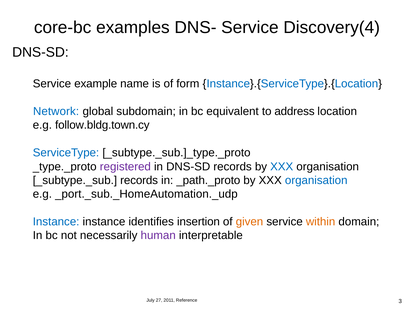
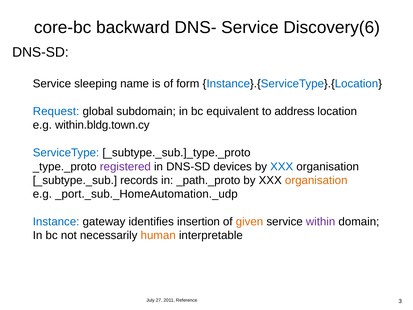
examples: examples -> backward
Discovery(4: Discovery(4 -> Discovery(6
example: example -> sleeping
Network: Network -> Request
follow.bldg.town.cy: follow.bldg.town.cy -> within.bldg.town.cy
DNS-SD records: records -> devices
organisation at (316, 180) colour: blue -> orange
Instance instance: instance -> gateway
within colour: orange -> purple
human colour: purple -> orange
